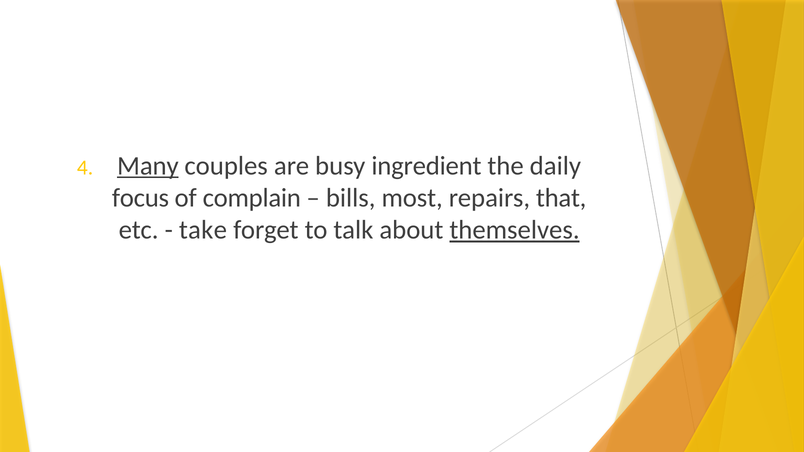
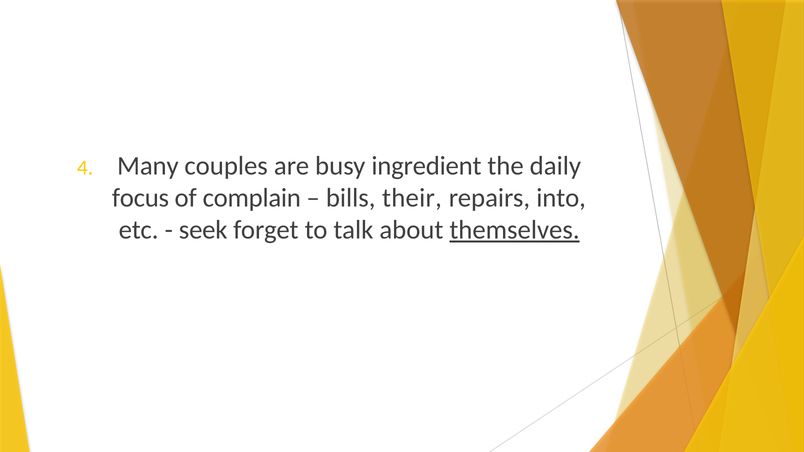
Many underline: present -> none
most: most -> their
that: that -> into
take: take -> seek
